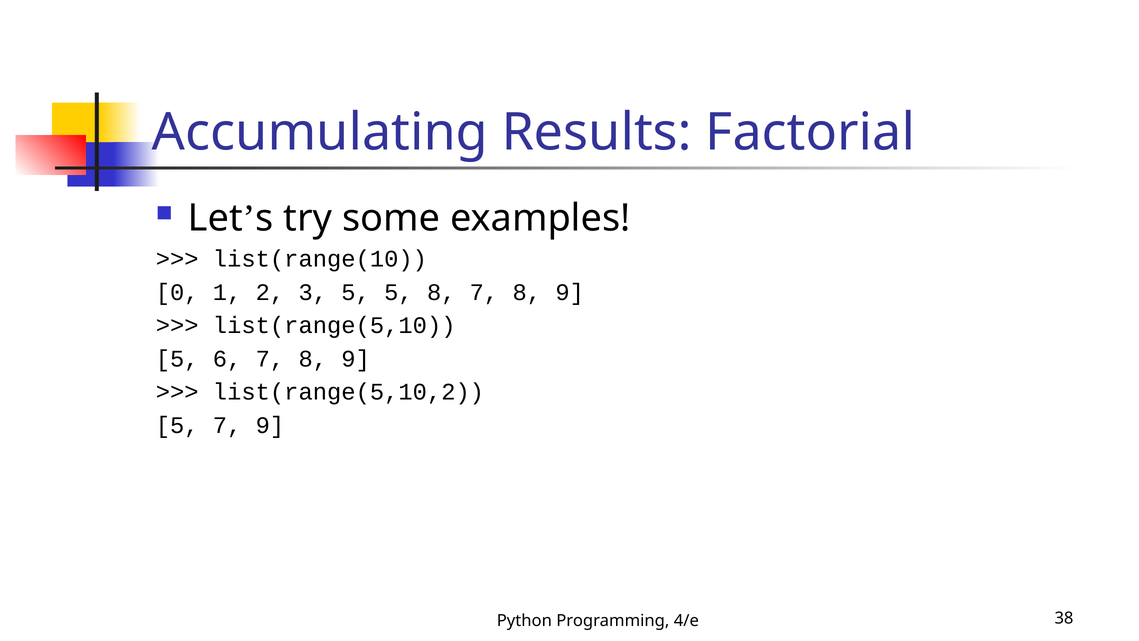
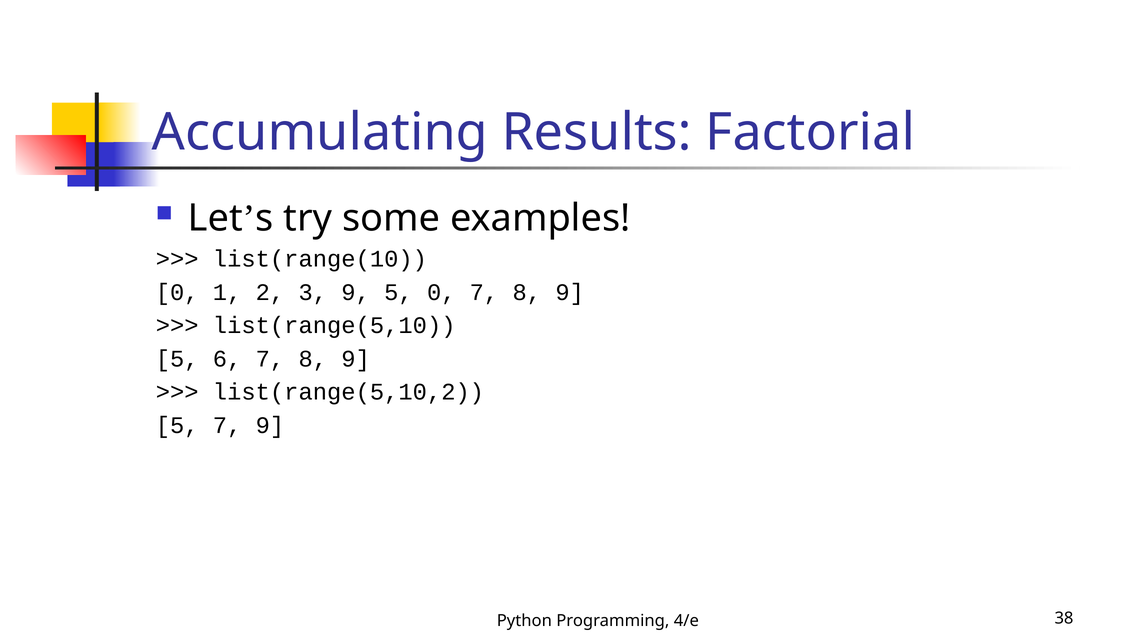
3 5: 5 -> 9
5 8: 8 -> 0
